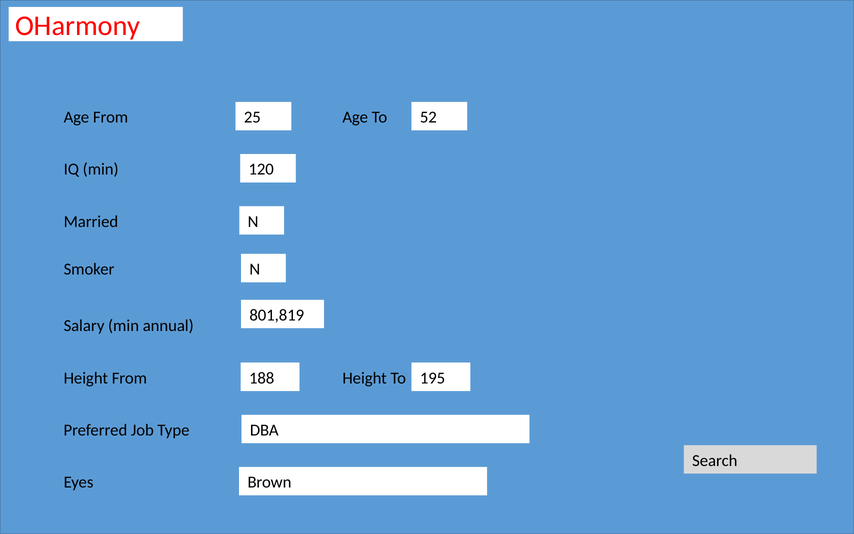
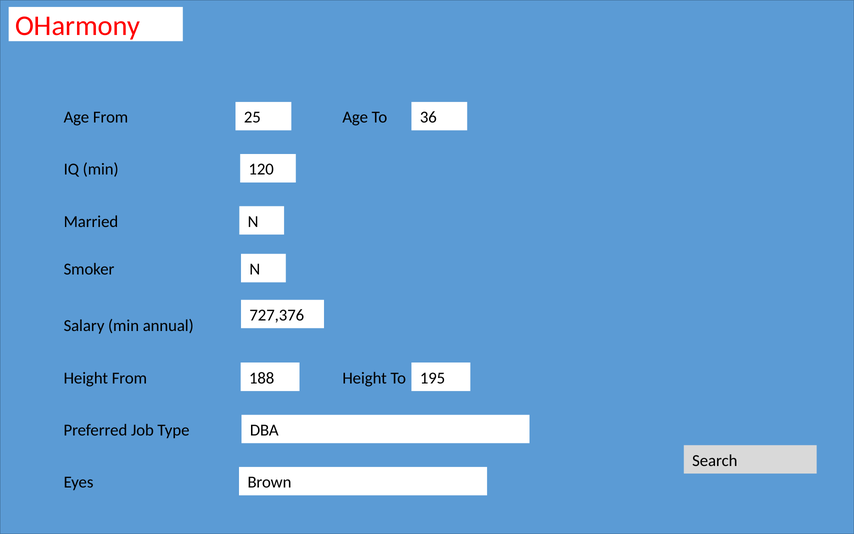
52: 52 -> 36
801,819: 801,819 -> 727,376
